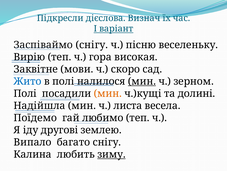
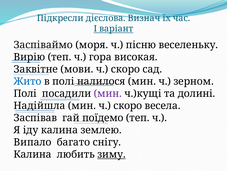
Заспіваймо снігу: снігу -> моря
мин at (142, 81) underline: present -> none
мин at (108, 93) colour: orange -> purple
мин ч листа: листа -> скоро
Поїдемо: Поїдемо -> Заспівав
любимо: любимо -> поїдемо
іду другові: другові -> калина
